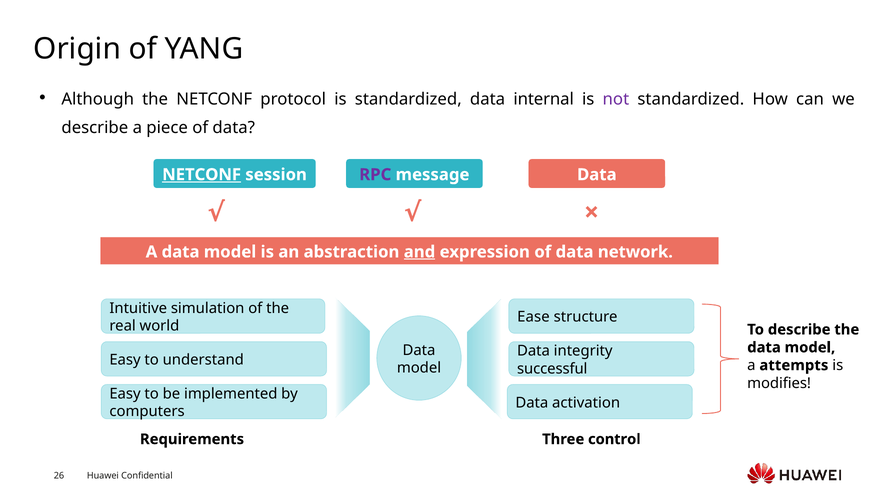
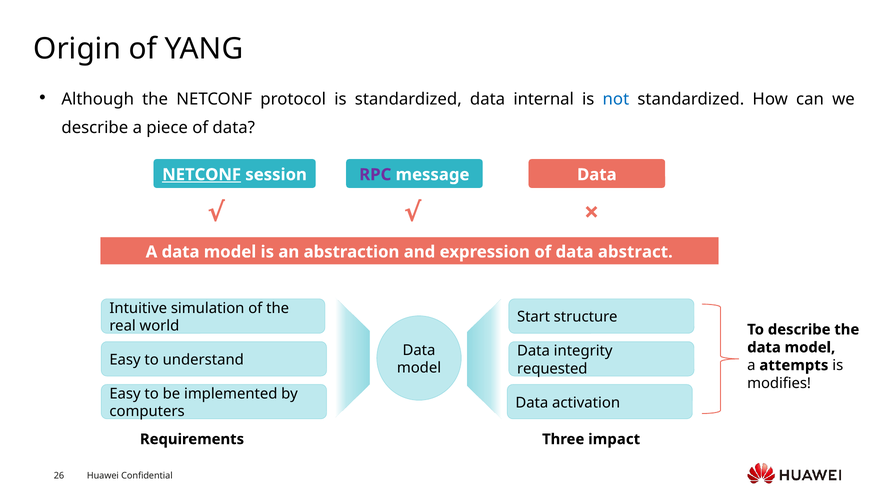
not colour: purple -> blue
and underline: present -> none
network: network -> abstract
Ease: Ease -> Start
successful: successful -> requested
control: control -> impact
